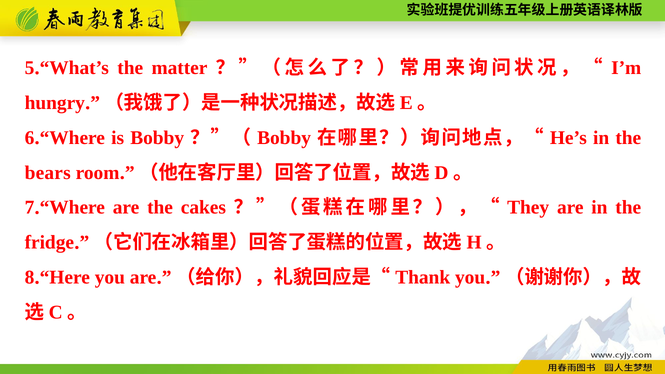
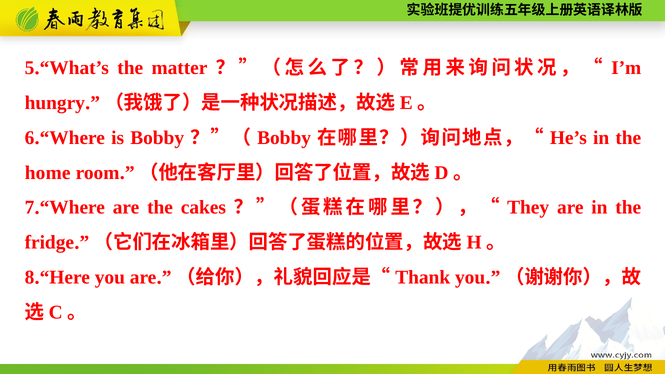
bears: bears -> home
